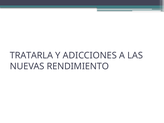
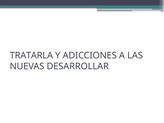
RENDIMIENTO: RENDIMIENTO -> DESARROLLAR
